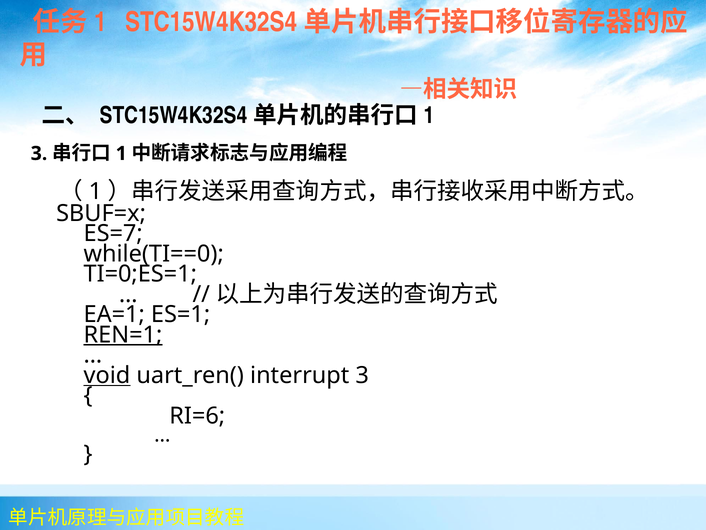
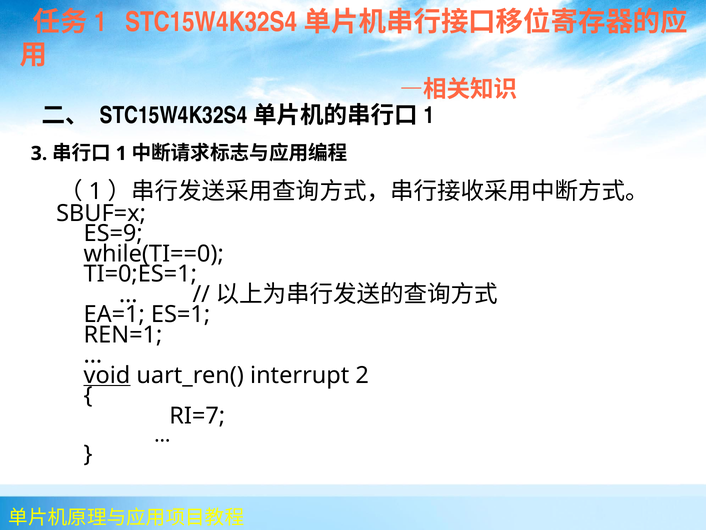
ES=7: ES=7 -> ES=9
REN=1 underline: present -> none
interrupt 3: 3 -> 2
RI=6: RI=6 -> RI=7
